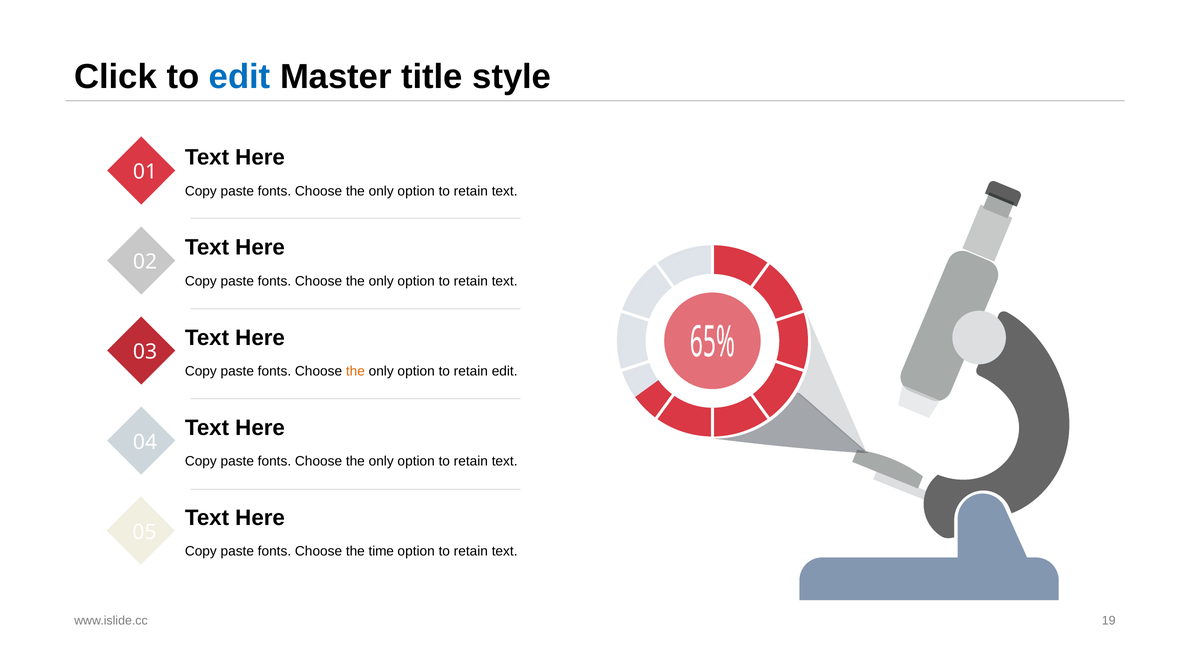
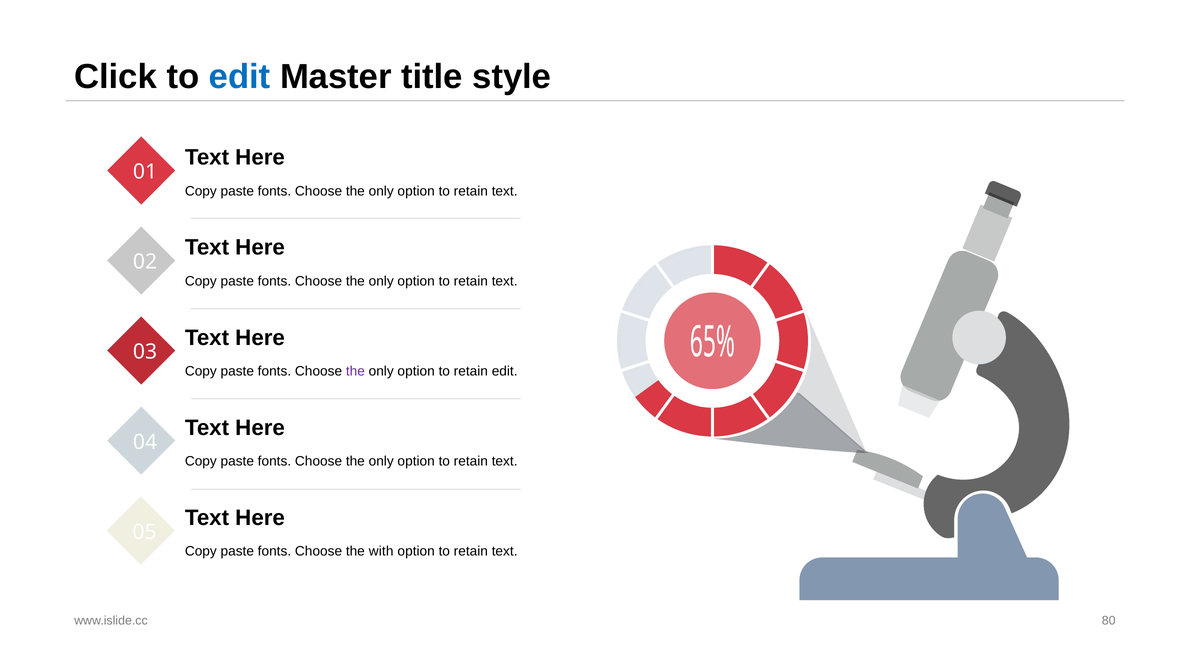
the at (355, 371) colour: orange -> purple
time: time -> with
19: 19 -> 80
